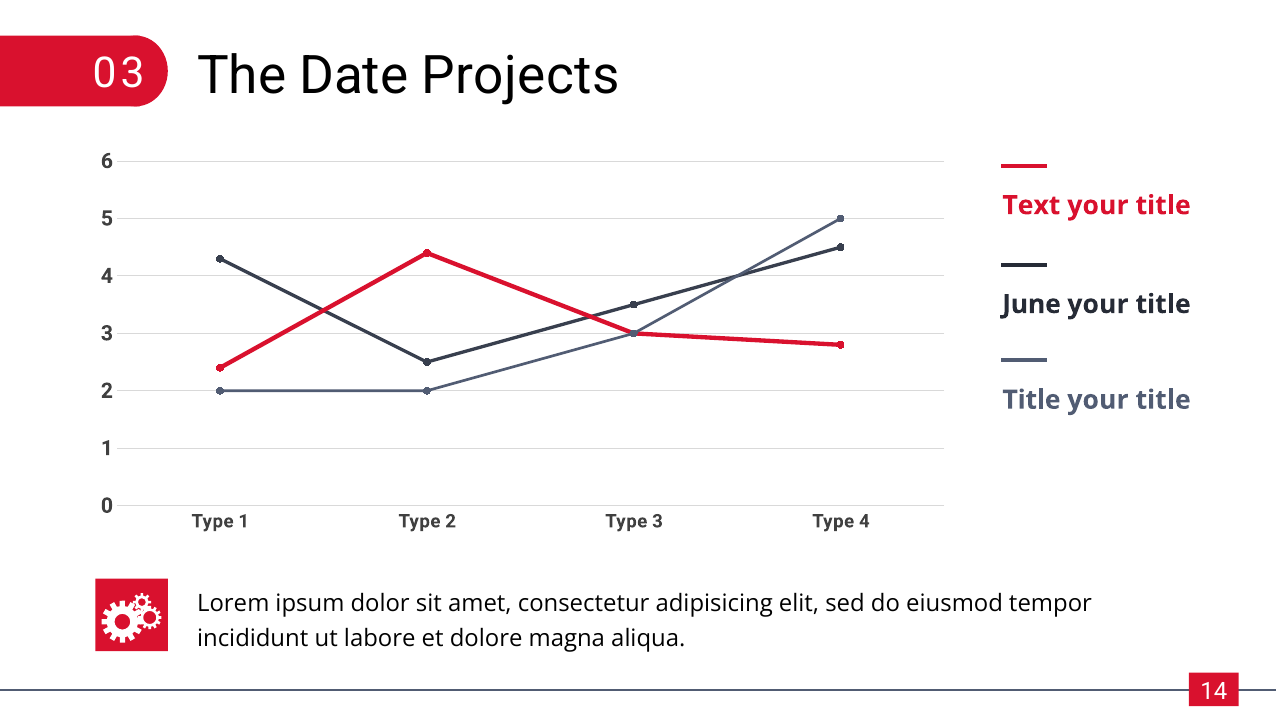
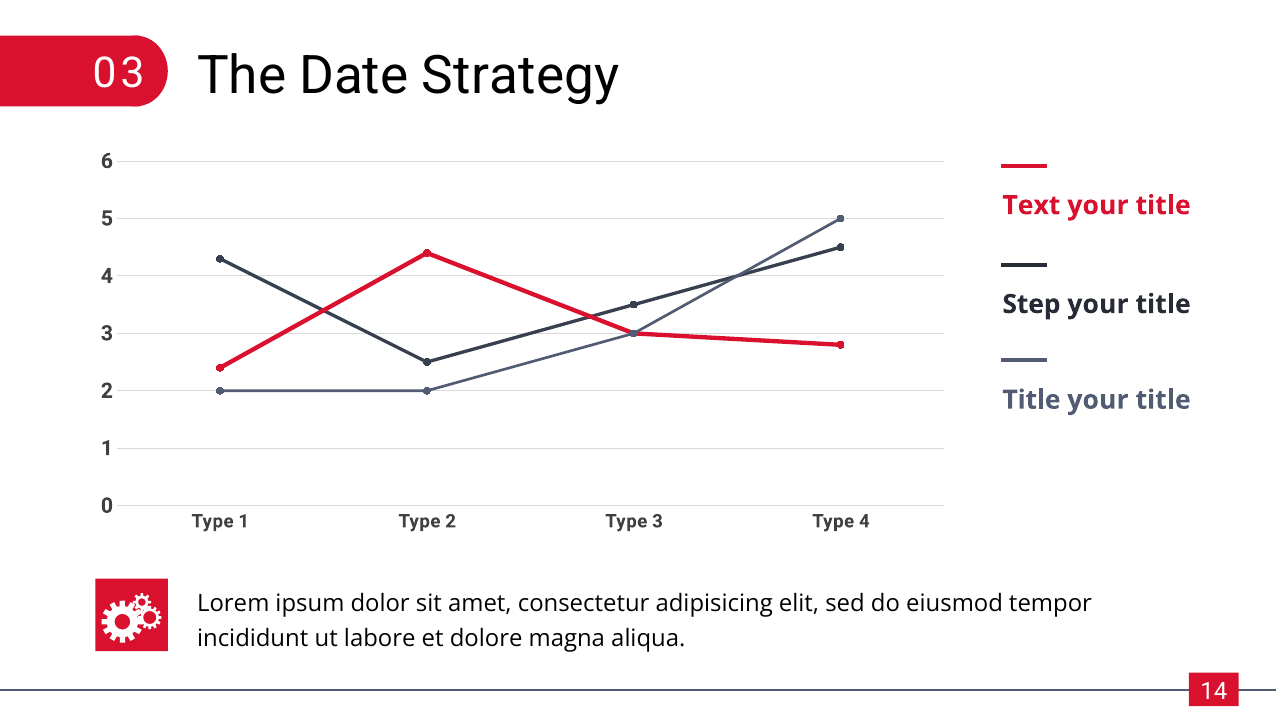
Projects: Projects -> Strategy
June: June -> Step
